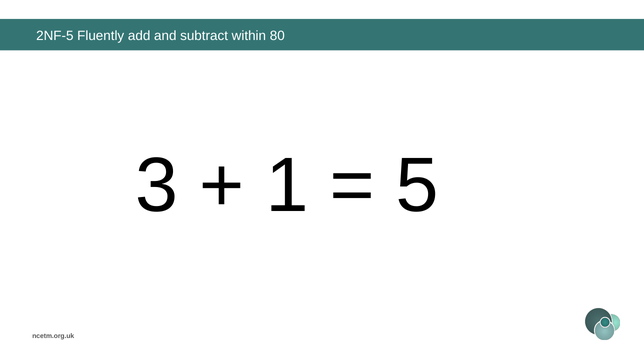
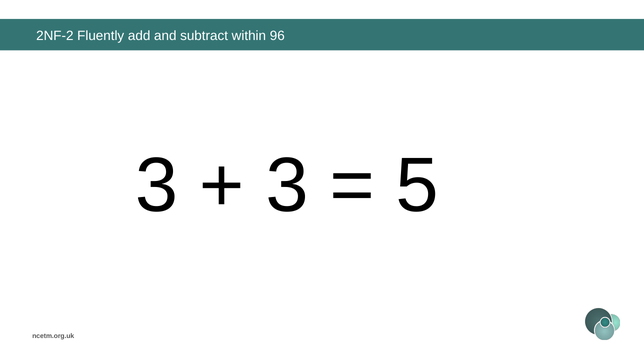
2NF-5: 2NF-5 -> 2NF-2
80: 80 -> 96
1 at (287, 186): 1 -> 3
